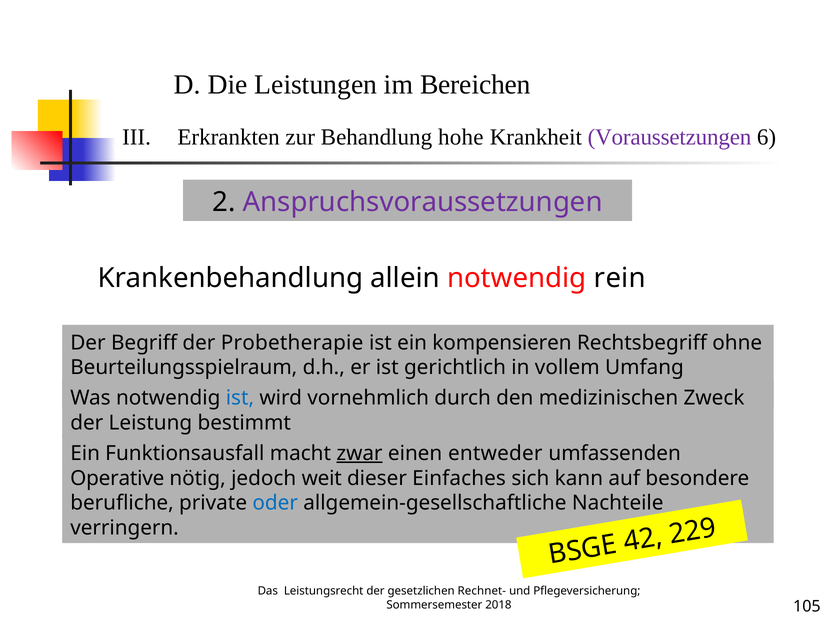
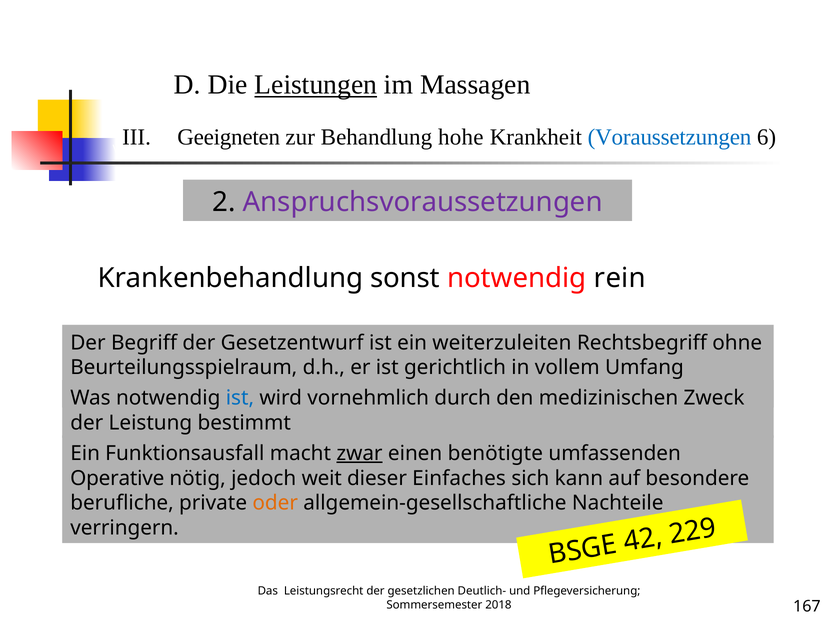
Leistungen underline: none -> present
Bereichen: Bereichen -> Massagen
Erkrankten: Erkrankten -> Geeigneten
Voraussetzungen at (669, 137) colour: purple -> blue
allein: allein -> sonst
Probetherapie: Probetherapie -> Gesetzentwurf
kompensieren: kompensieren -> weiterzuleiten
entweder: entweder -> benötigte
oder colour: blue -> orange
Rechnet-: Rechnet- -> Deutlich-
105: 105 -> 167
